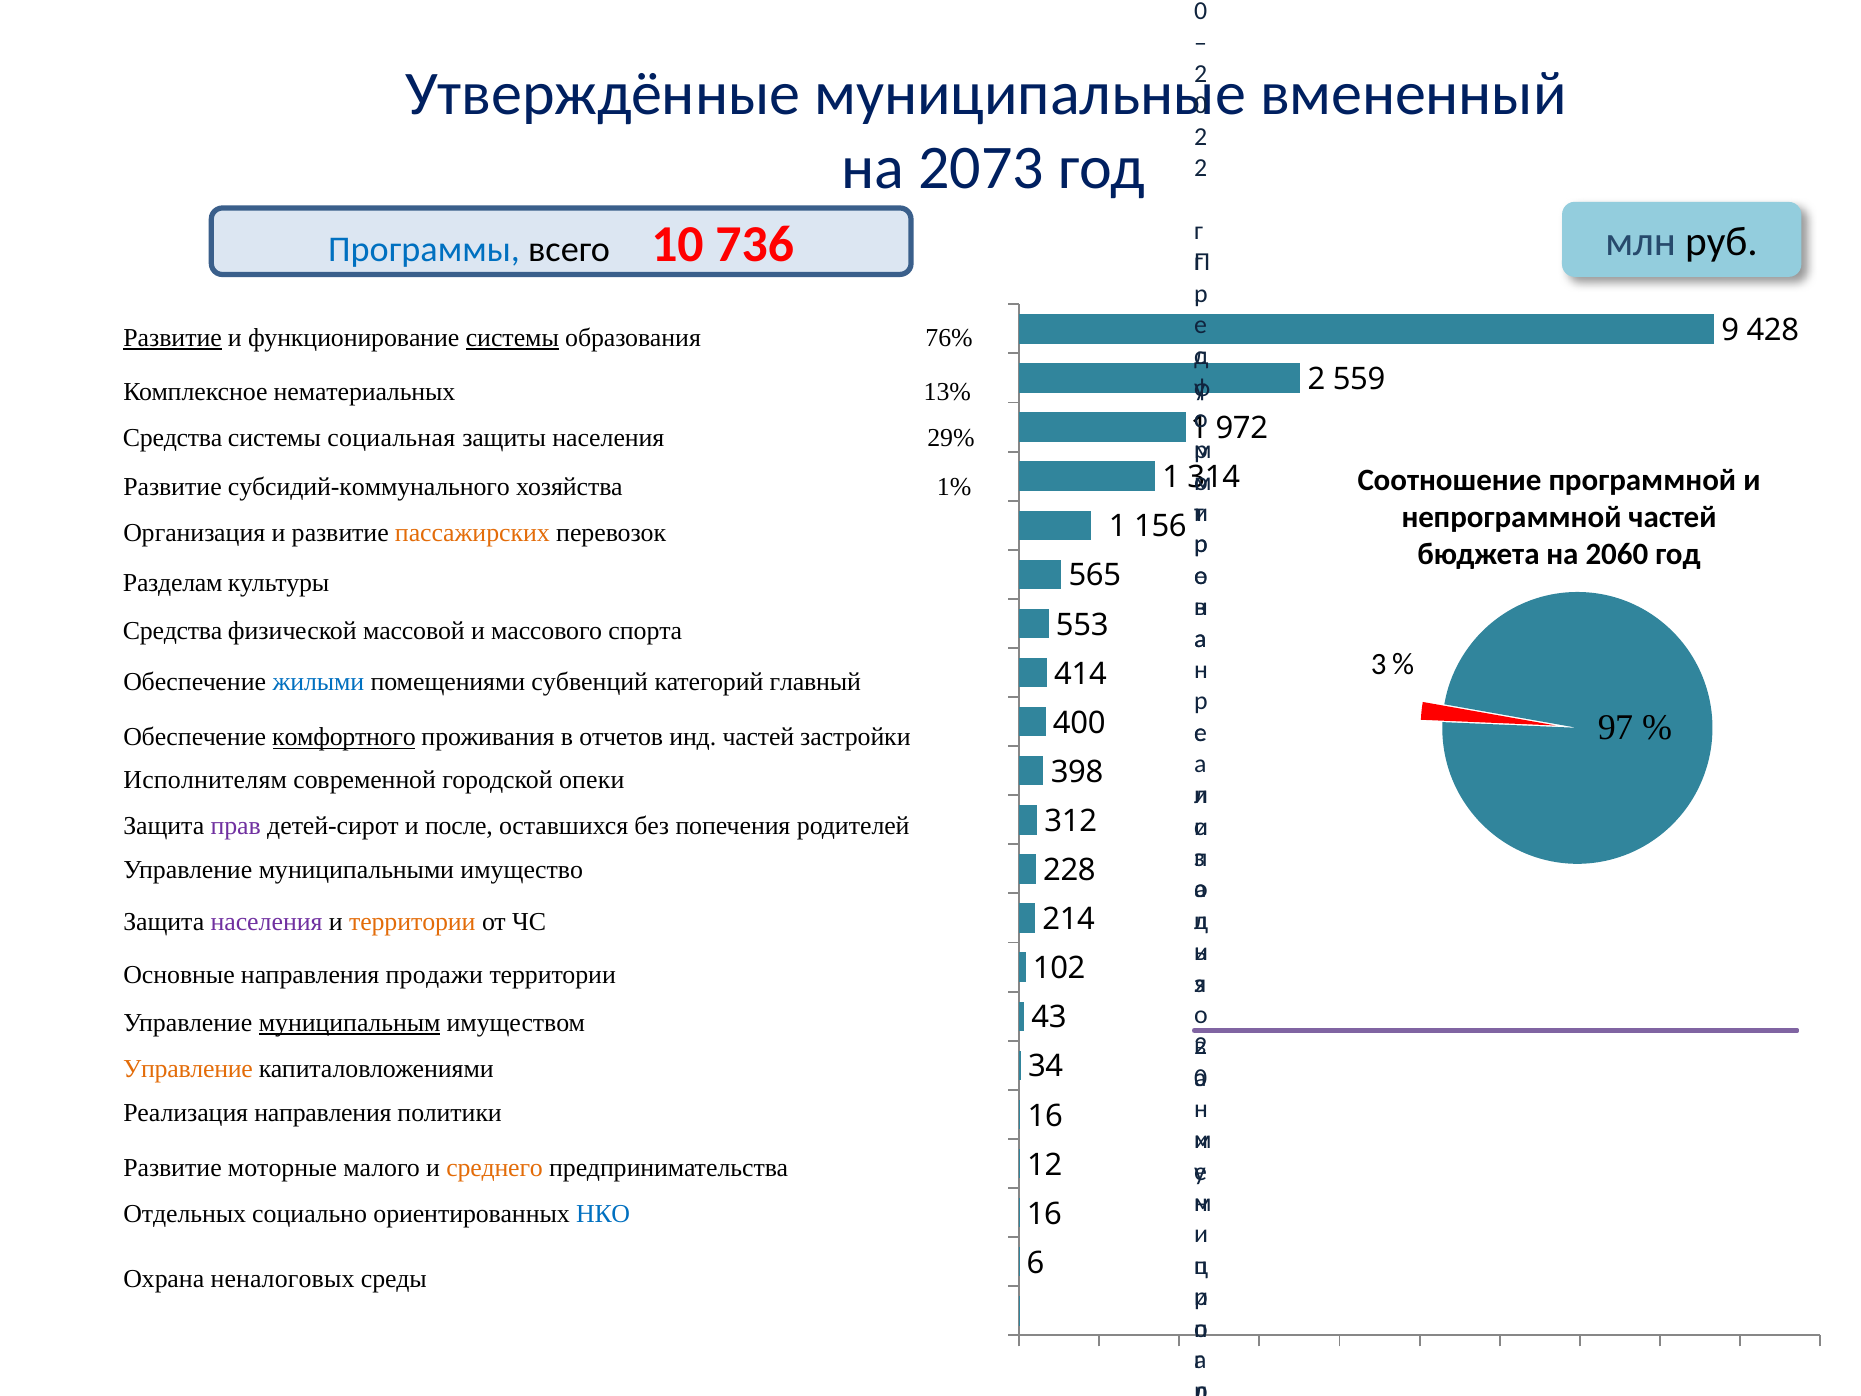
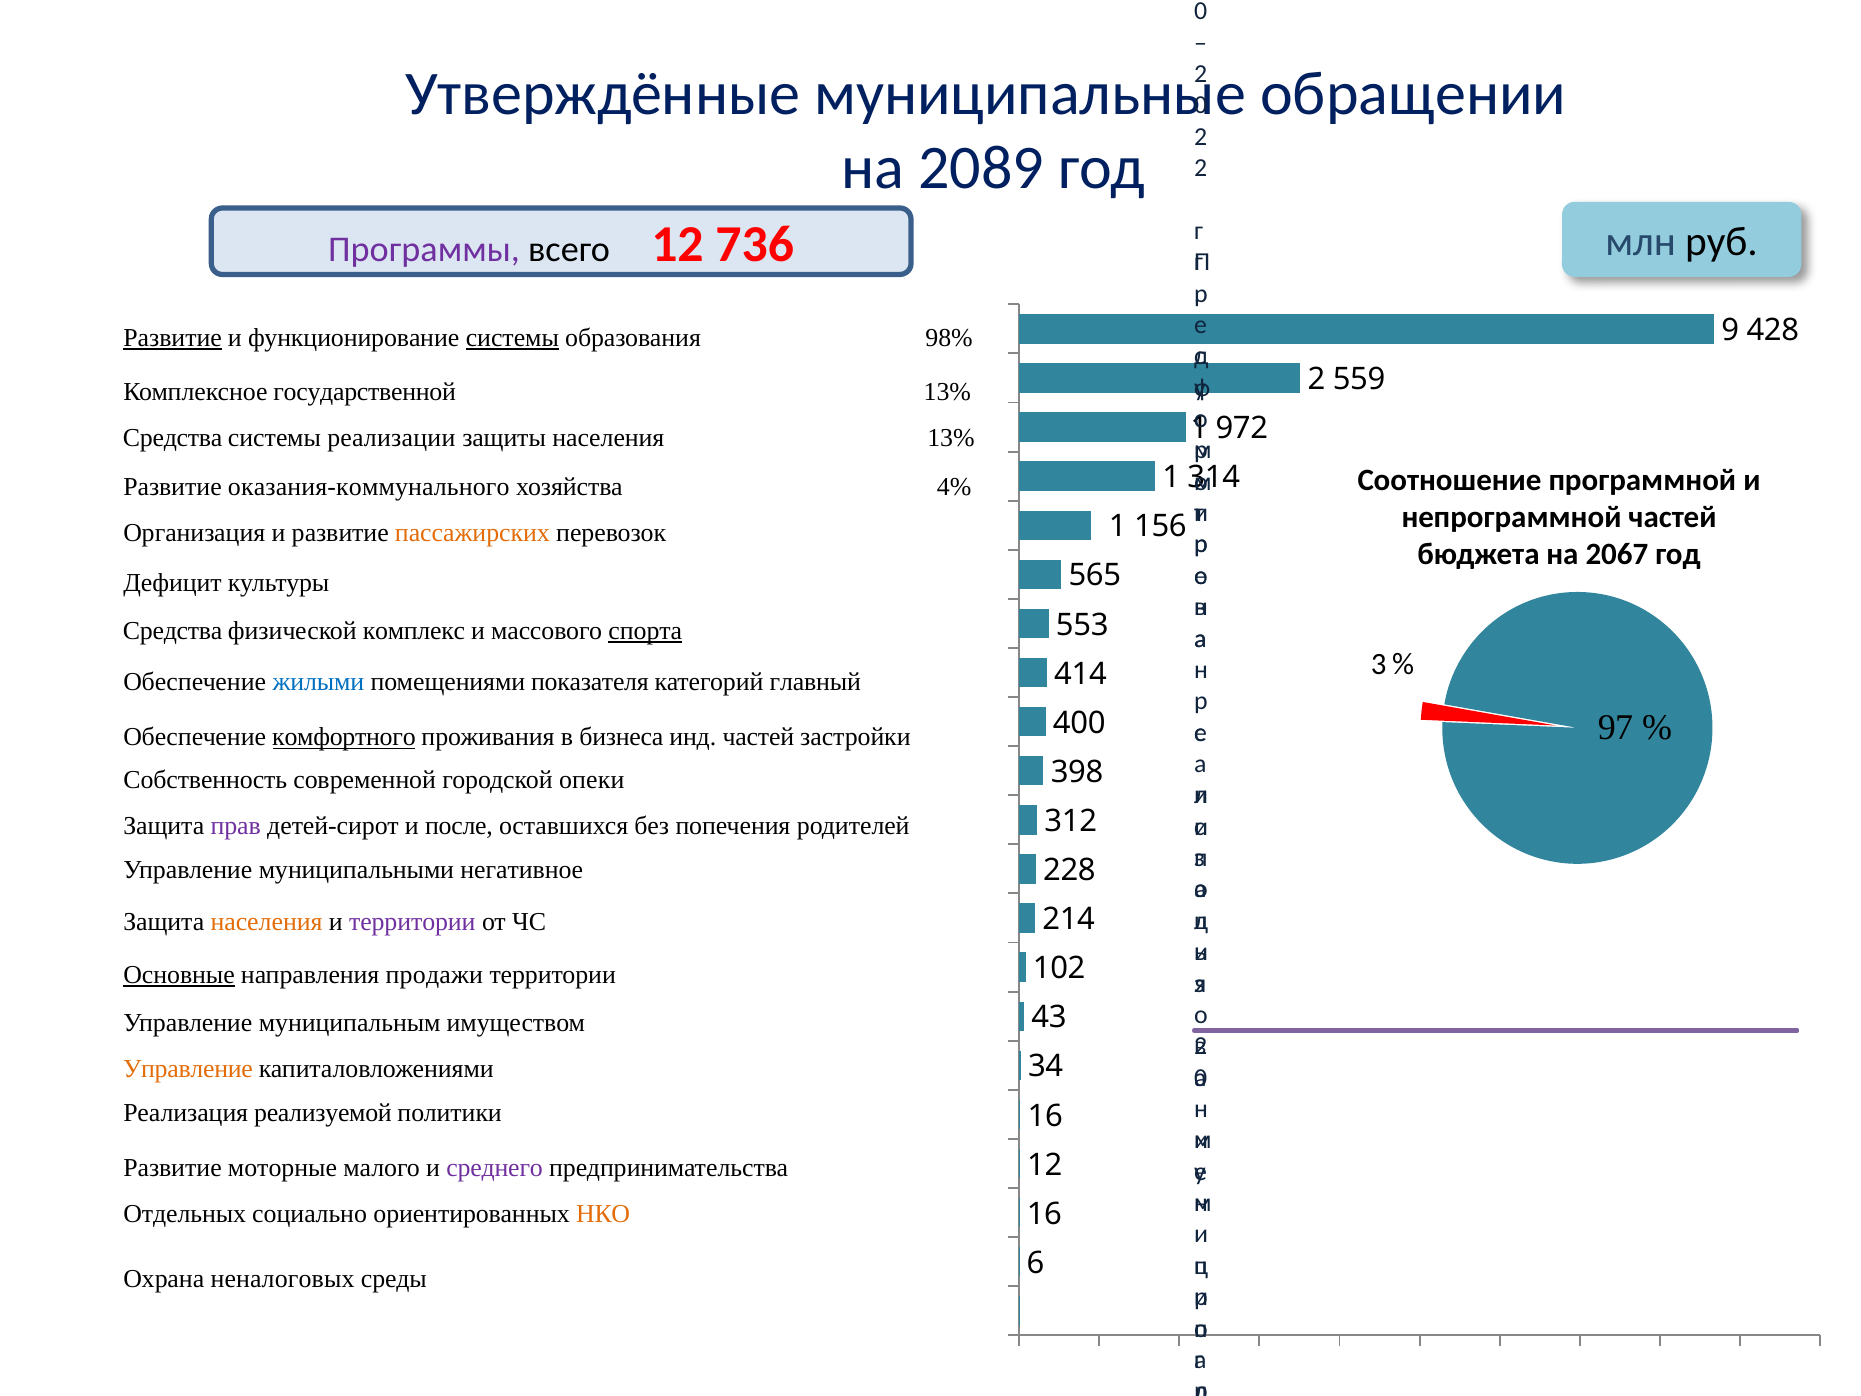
вмененный: вмененный -> обращении
2073: 2073 -> 2089
Программы colour: blue -> purple
всего 10: 10 -> 12
76%: 76% -> 98%
нематериальных: нематериальных -> государственной
социальная: социальная -> реализации
населения 29%: 29% -> 13%
субсидий-коммунального: субсидий-коммунального -> оказания-коммунального
1%: 1% -> 4%
2060: 2060 -> 2067
Разделам: Разделам -> Дефицит
массовой: массовой -> комплекс
спорта underline: none -> present
субвенций: субвенций -> показателя
отчетов: отчетов -> бизнеса
Исполнителям: Исполнителям -> Собственность
имущество: имущество -> негативное
населения at (267, 922) colour: purple -> orange
территории at (412, 922) colour: orange -> purple
Основные underline: none -> present
муниципальным underline: present -> none
Реализация направления: направления -> реализуемой
среднего colour: orange -> purple
НКО colour: blue -> orange
